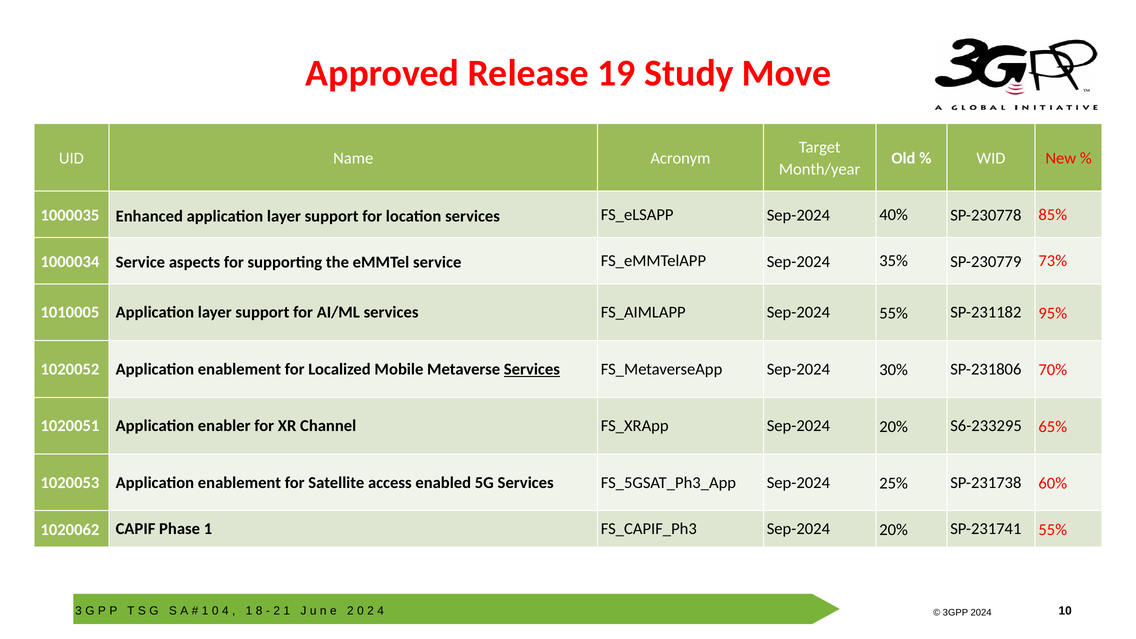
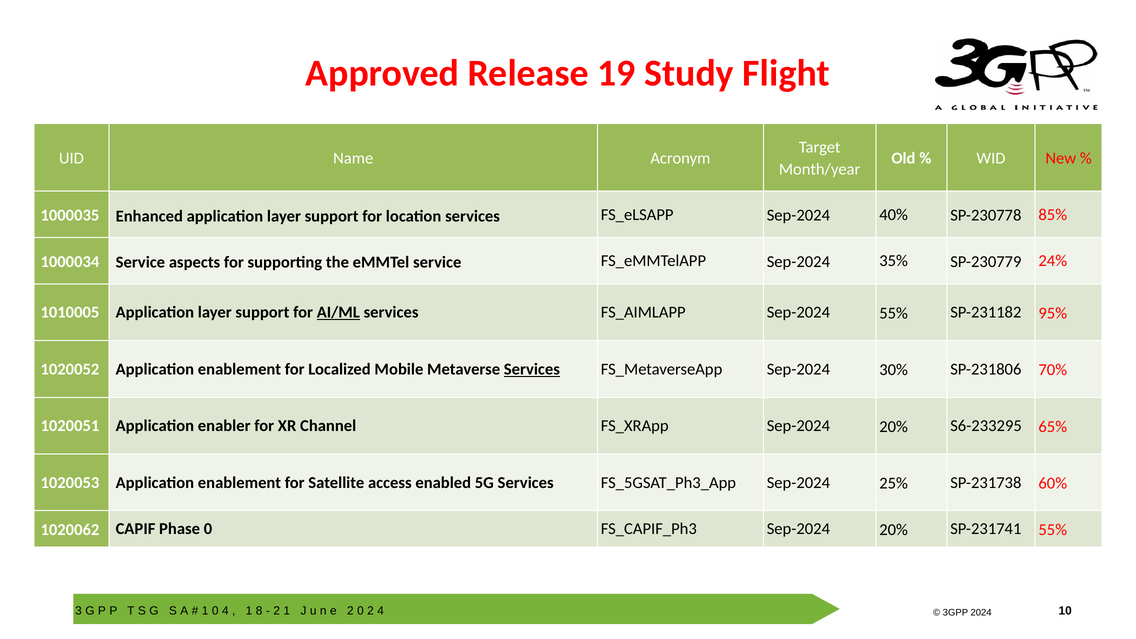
Move: Move -> Flight
73%: 73% -> 24%
AI/ML underline: none -> present
Phase 1: 1 -> 0
